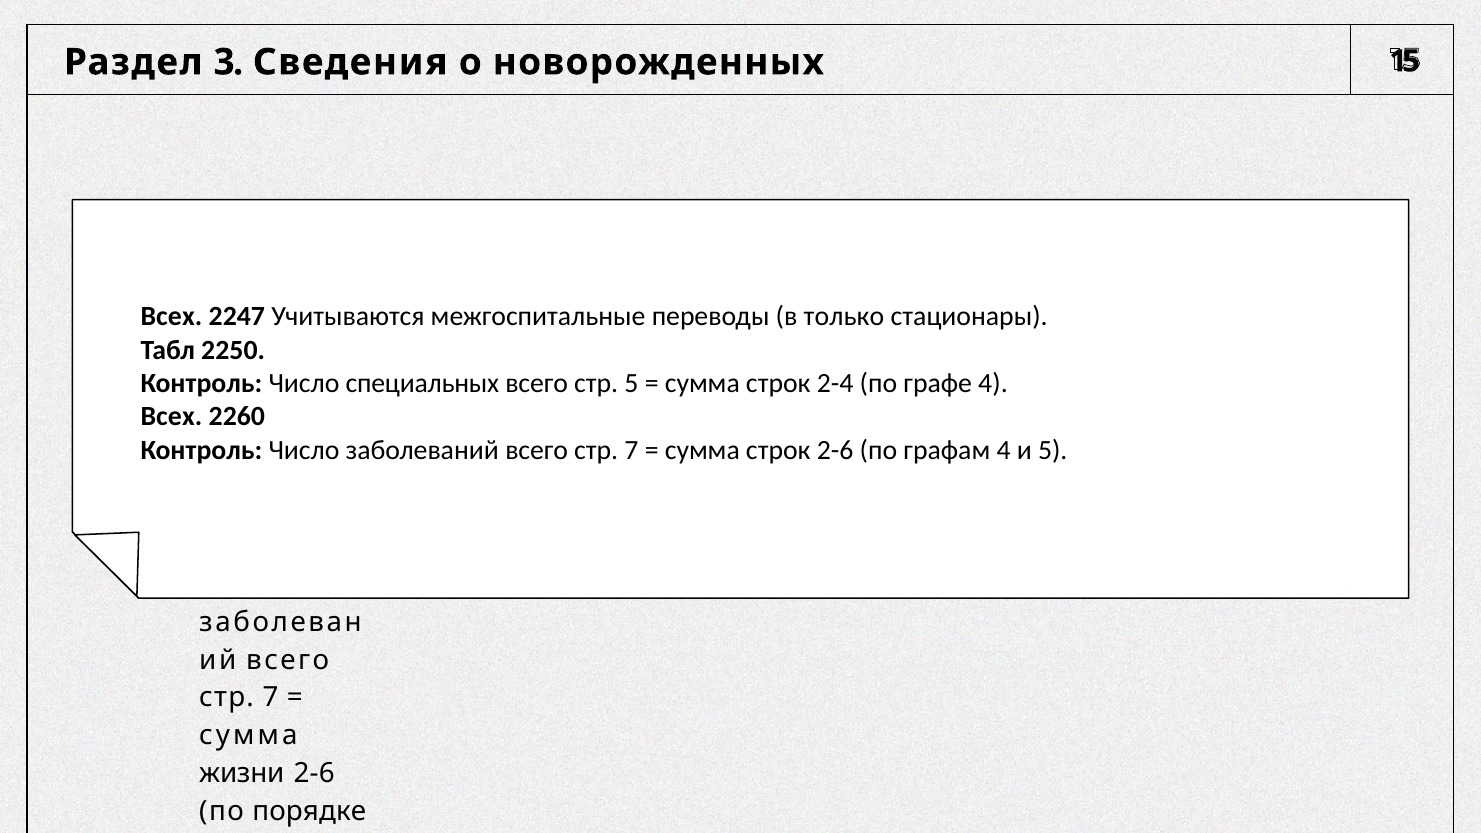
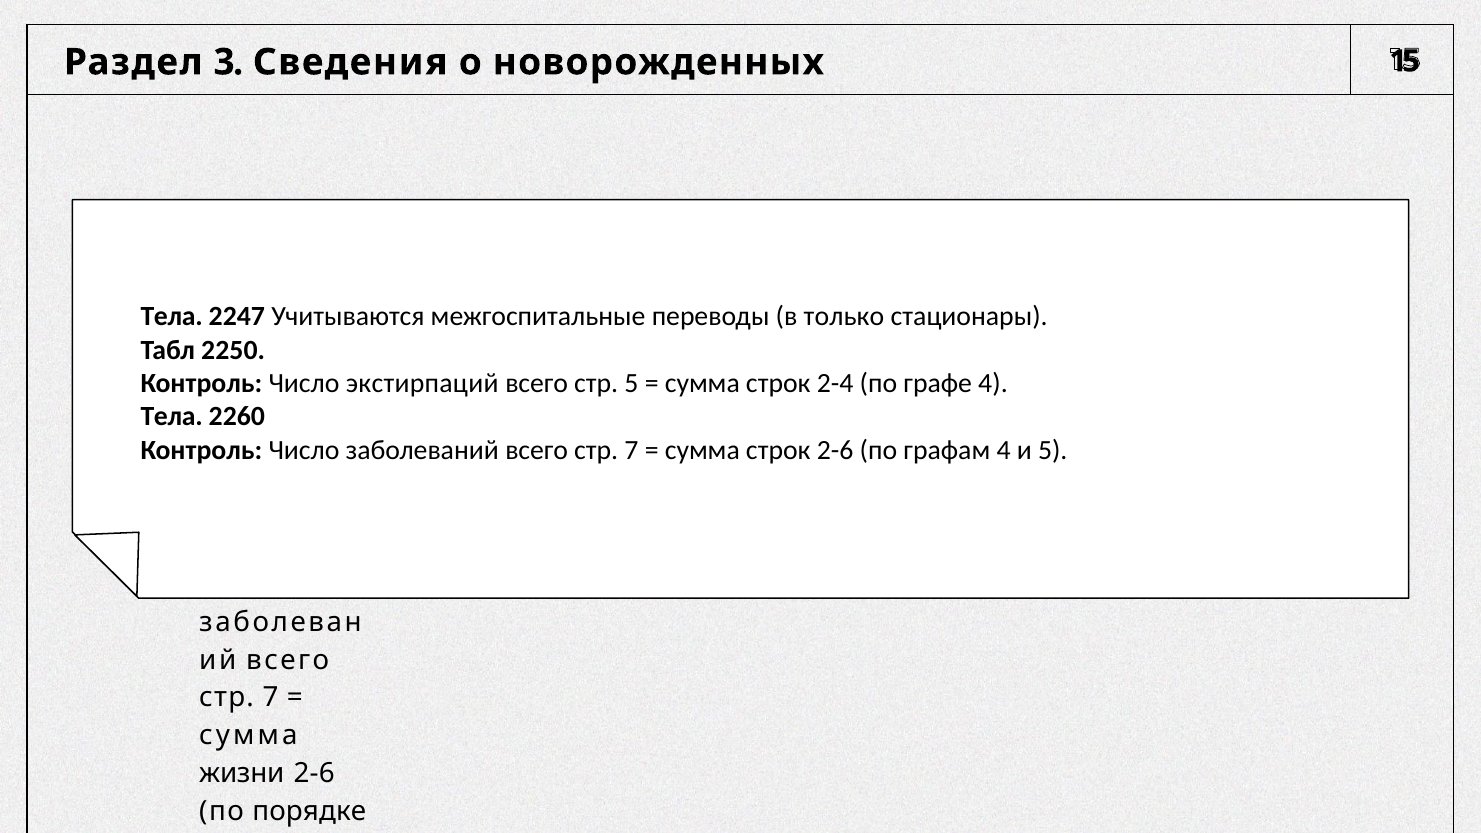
Всех at (171, 317): Всех -> Тела
специальных: специальных -> экстирпаций
Всех at (171, 417): Всех -> Тела
